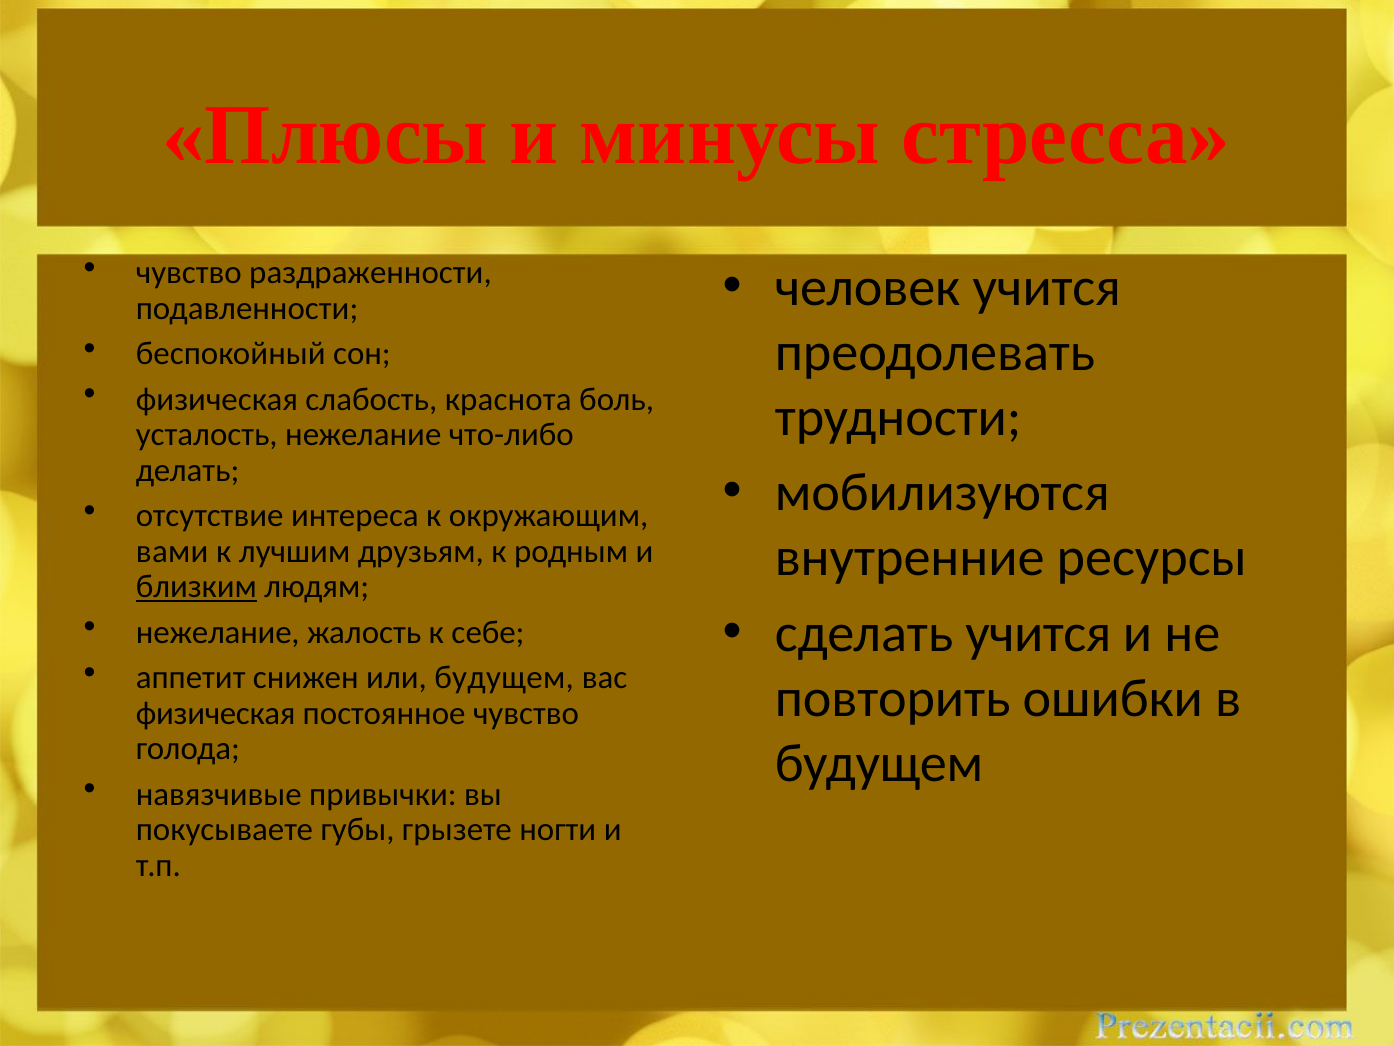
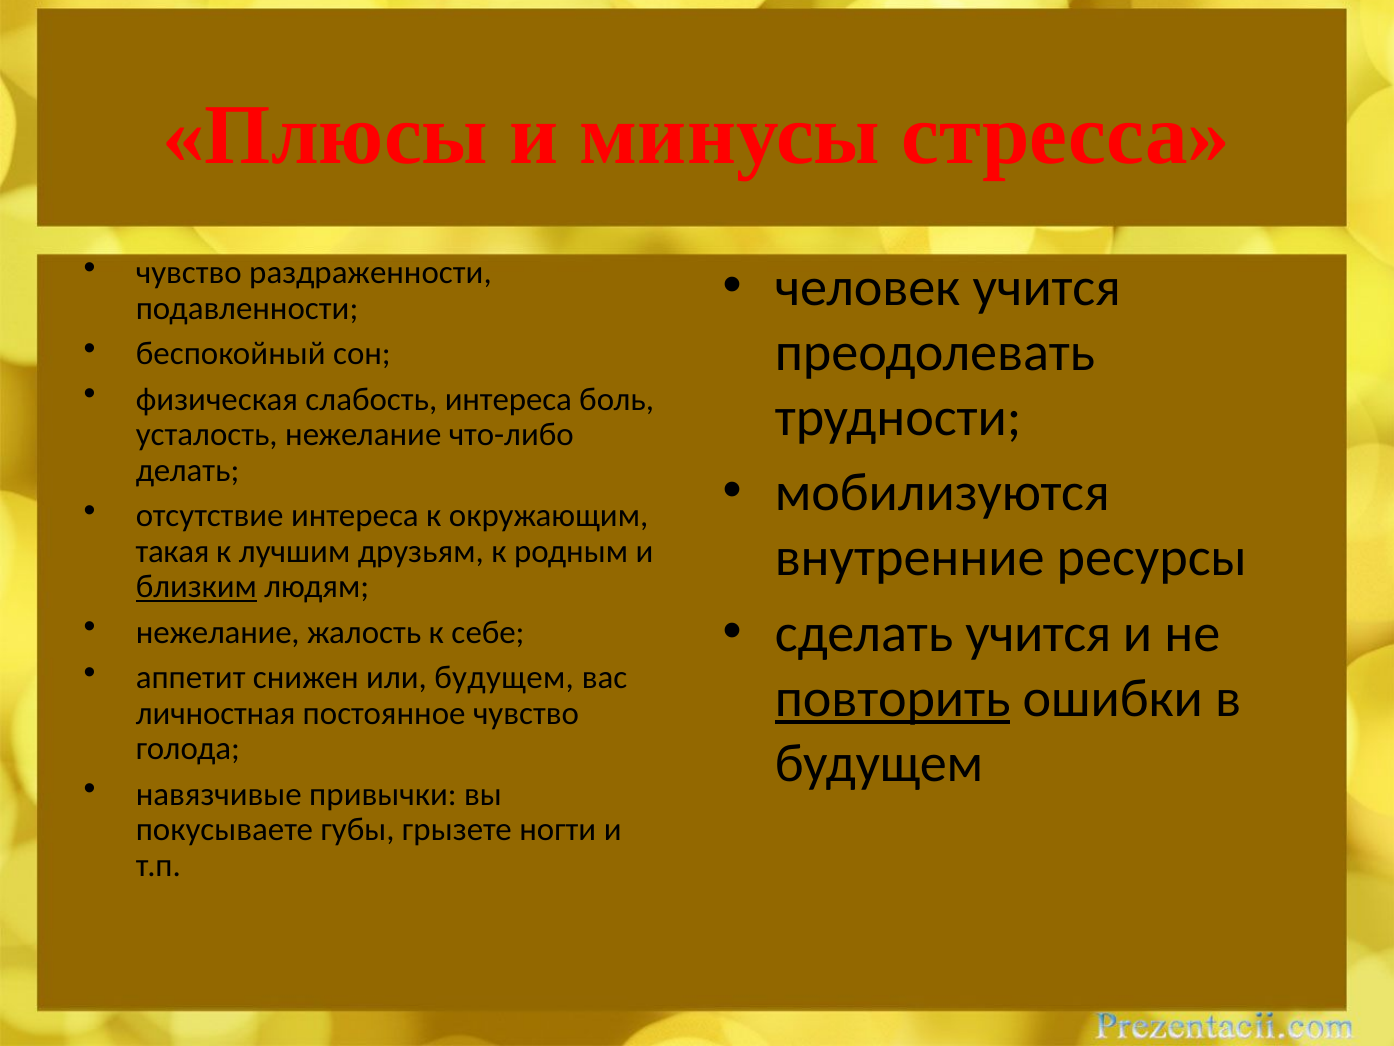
слабость краснота: краснота -> интереса
вами: вами -> такая
повторить underline: none -> present
физическая at (216, 713): физическая -> личностная
